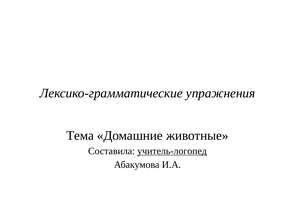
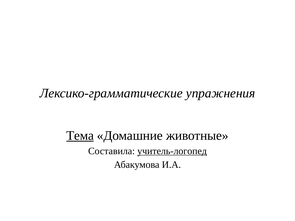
Тема underline: none -> present
